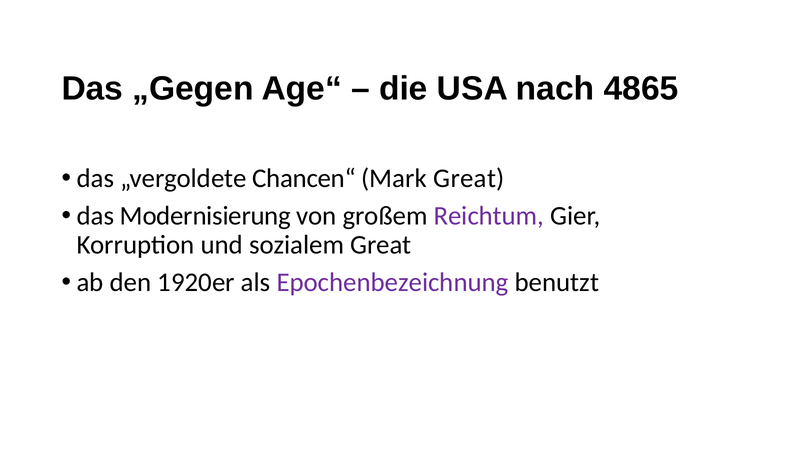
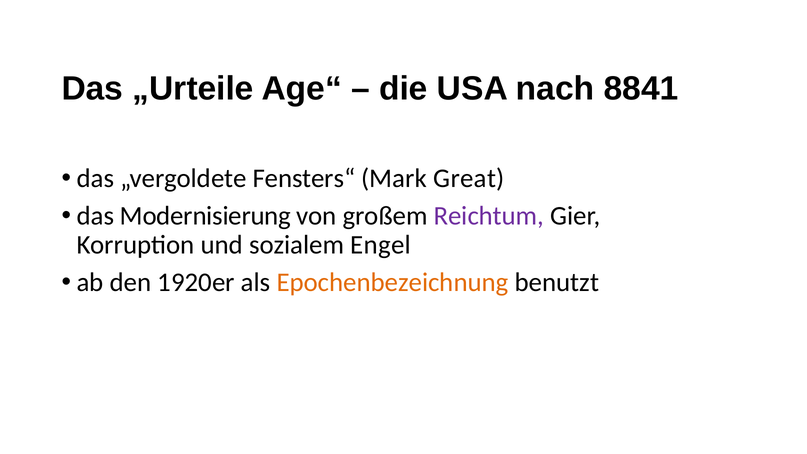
„Gegen: „Gegen -> „Urteile
4865: 4865 -> 8841
Chancen“: Chancen“ -> Fensters“
sozialem Great: Great -> Engel
Epochenbezeichnung colour: purple -> orange
